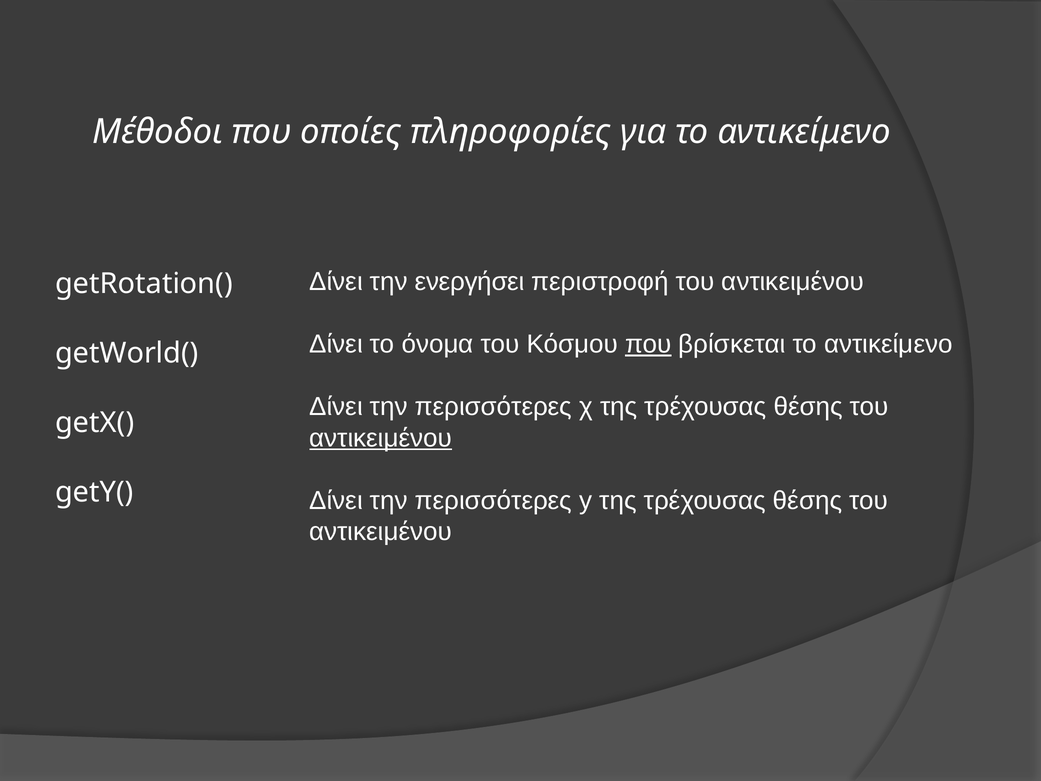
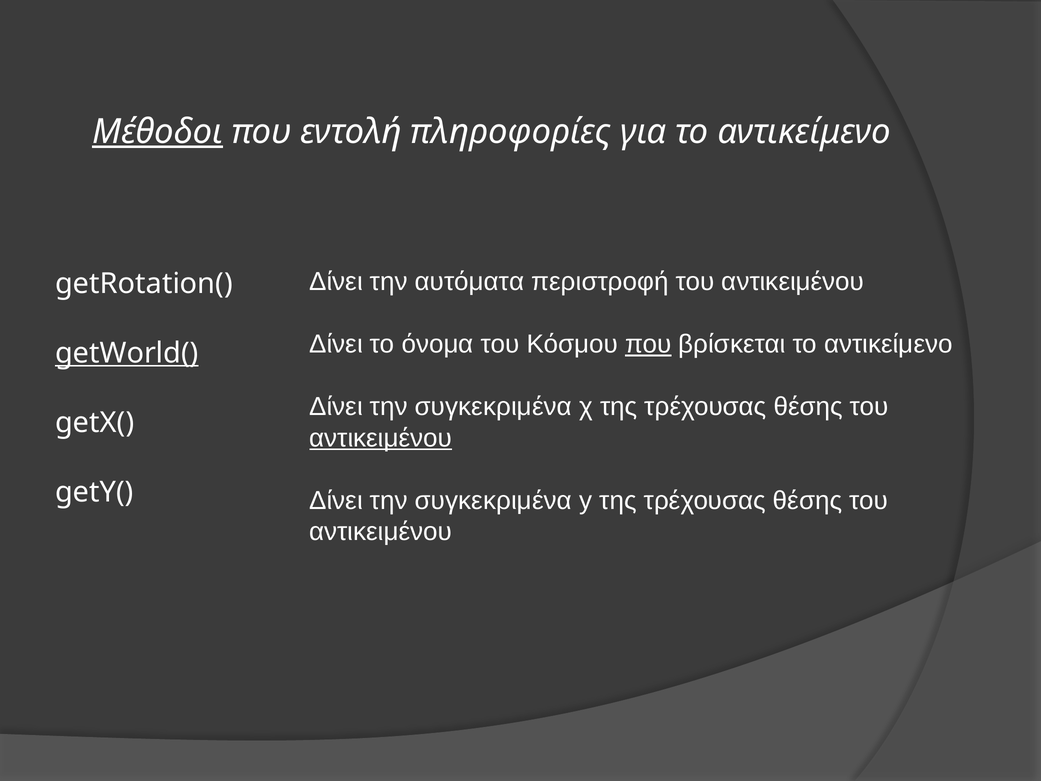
Μέθοδοι underline: none -> present
οποίες: οποίες -> εντολή
ενεργήσει: ενεργήσει -> αυτόματα
getWorld( underline: none -> present
περισσότερες at (493, 407): περισσότερες -> συγκεκριμένα
περισσότερες at (493, 500): περισσότερες -> συγκεκριμένα
